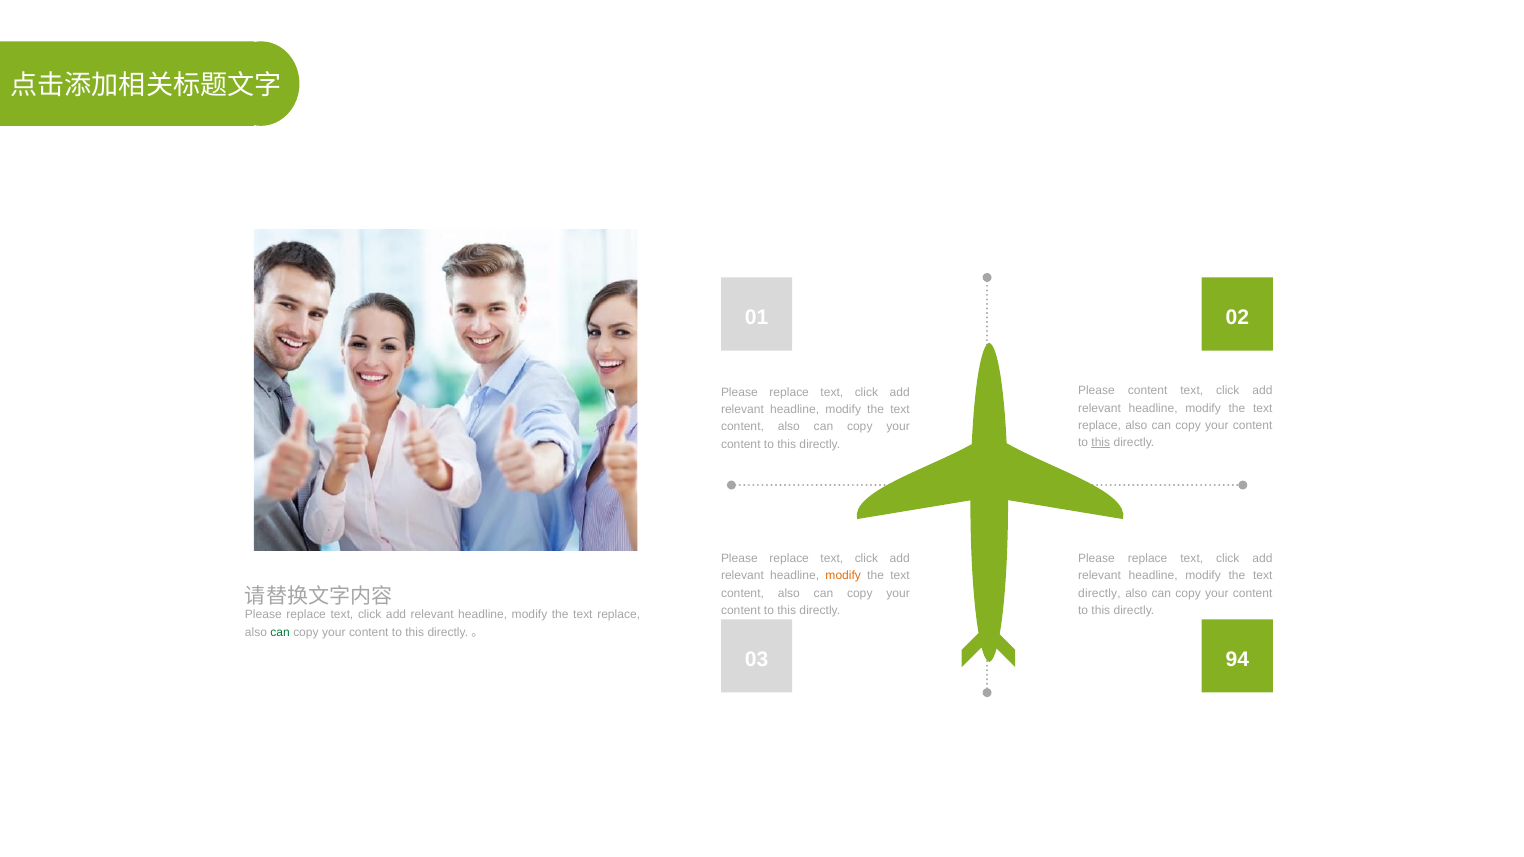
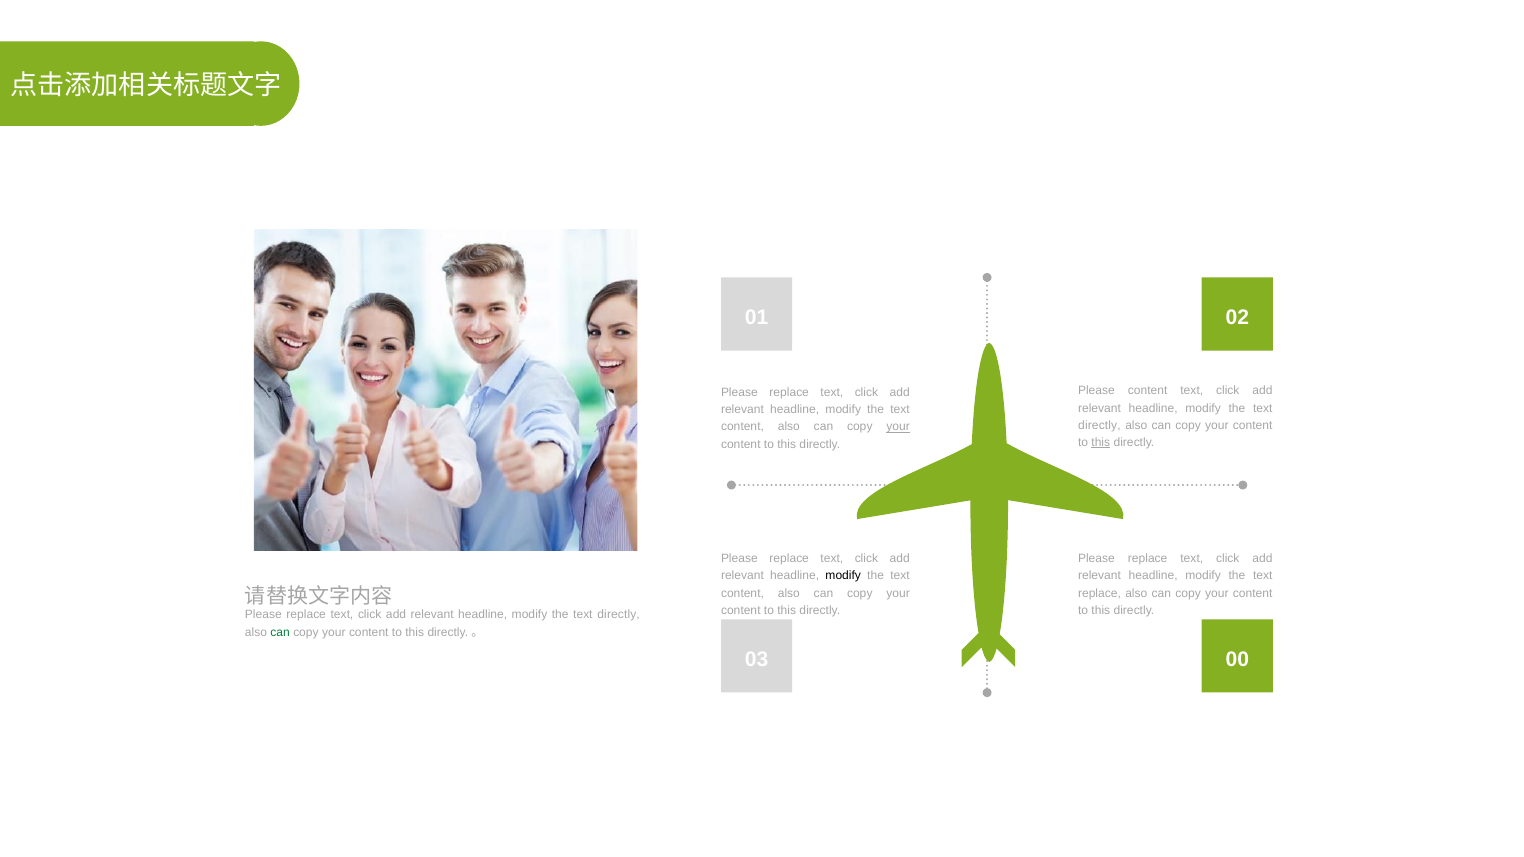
replace at (1099, 425): replace -> directly
your at (898, 427) underline: none -> present
modify at (843, 576) colour: orange -> black
directly at (1099, 593): directly -> replace
replace at (619, 615): replace -> directly
94: 94 -> 00
